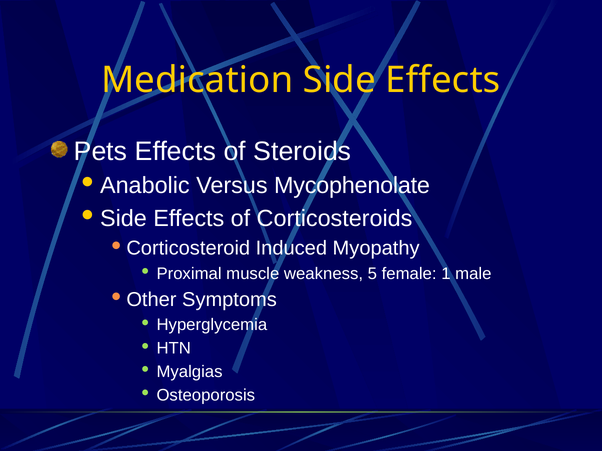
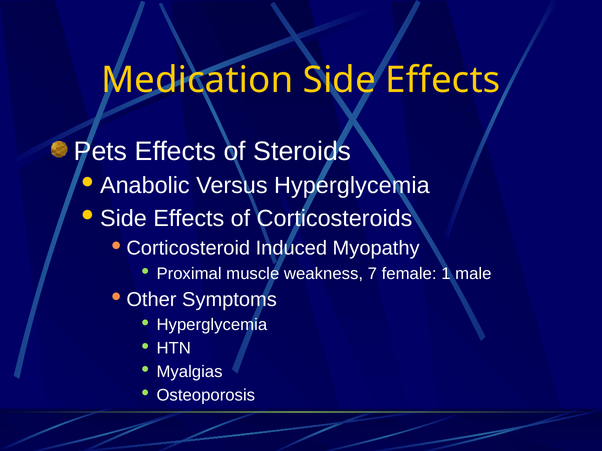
Versus Mycophenolate: Mycophenolate -> Hyperglycemia
5: 5 -> 7
